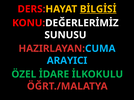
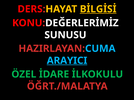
ARAYICI underline: none -> present
